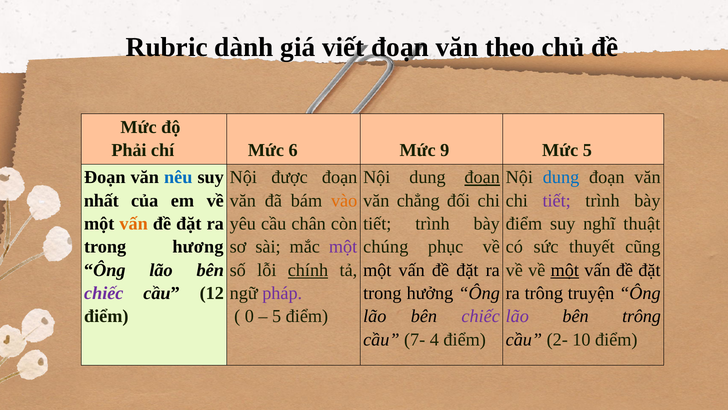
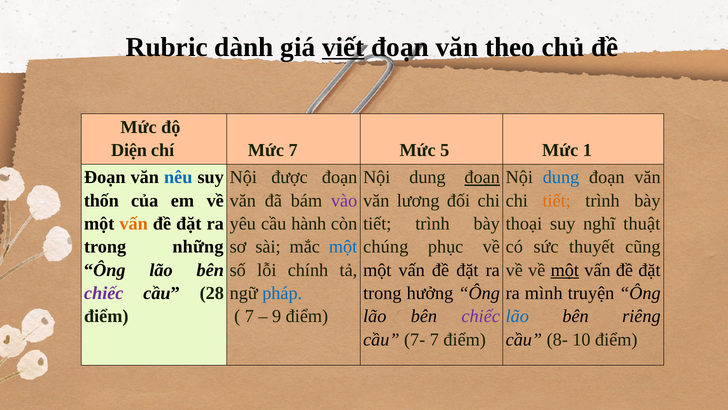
viết underline: none -> present
Phải: Phải -> Diện
Mức 6: 6 -> 7
9: 9 -> 5
Mức 5: 5 -> 1
nhất: nhất -> thốn
vào colour: orange -> purple
chẳng: chẳng -> lương
tiết at (557, 200) colour: purple -> orange
chân: chân -> hành
điểm at (524, 223): điểm -> thoại
hương: hương -> những
một at (343, 247) colour: purple -> blue
chính underline: present -> none
12: 12 -> 28
pháp colour: purple -> blue
ra trông: trông -> mình
0 at (249, 316): 0 -> 7
5 at (277, 316): 5 -> 9
lão at (517, 316) colour: purple -> blue
bên trông: trông -> riêng
7- 4: 4 -> 7
2-: 2- -> 8-
